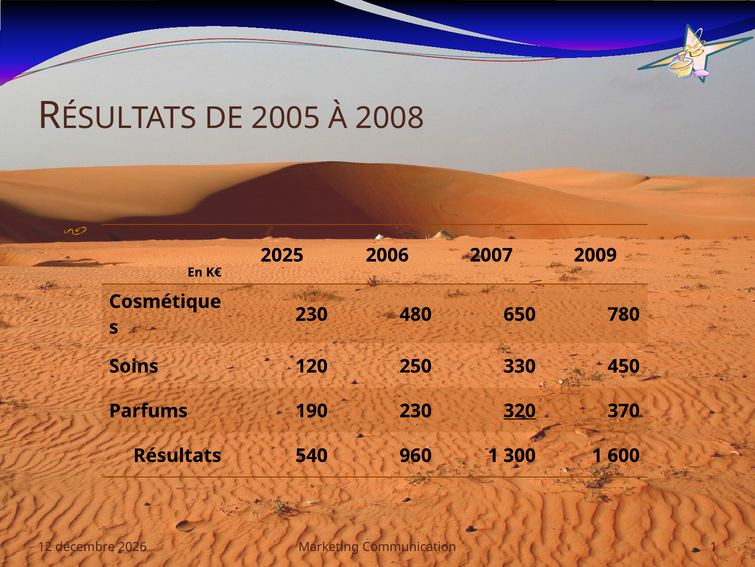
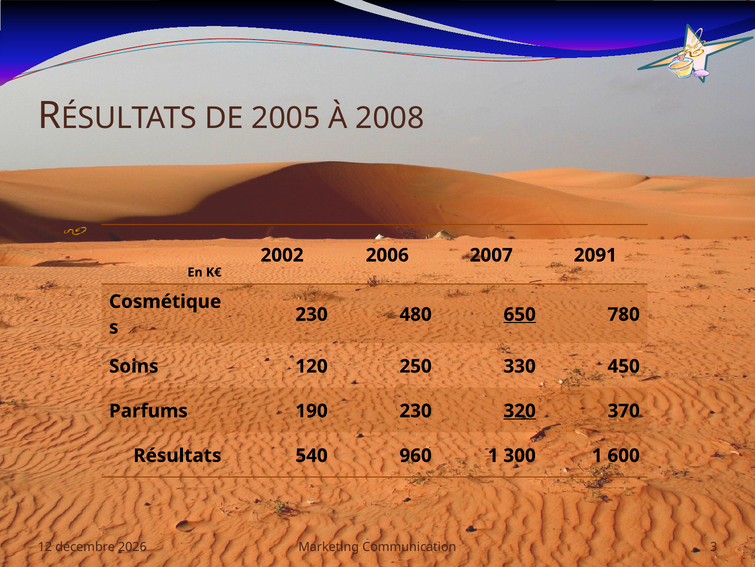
2025: 2025 -> 2002
2009: 2009 -> 2091
650 underline: none -> present
Communication 1: 1 -> 3
